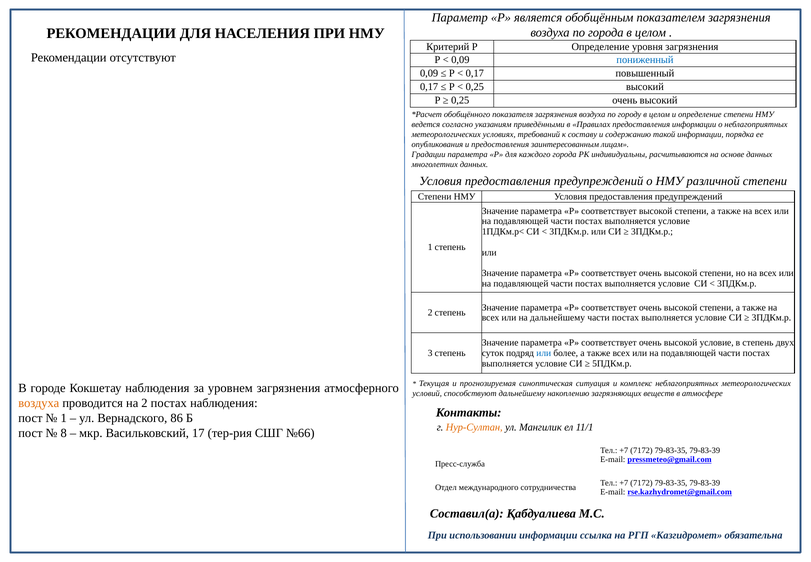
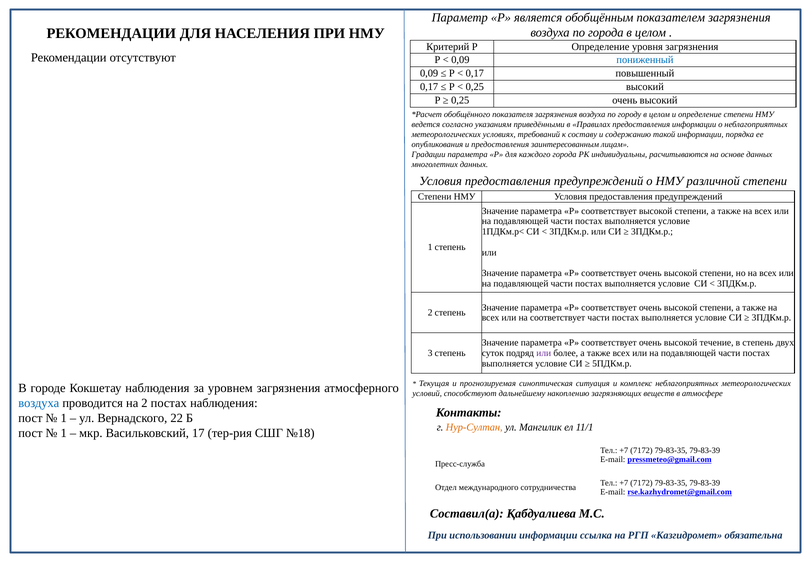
на дальнейшему: дальнейшему -> соответствует
высокой условие: условие -> течение
или at (544, 353) colour: blue -> purple
воздуха at (39, 403) colour: orange -> blue
86: 86 -> 22
8 at (64, 433): 8 -> 1
№66: №66 -> №18
